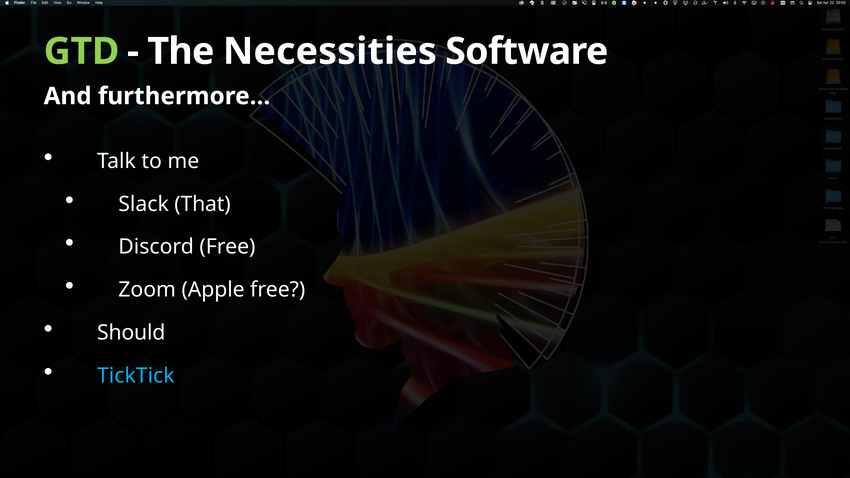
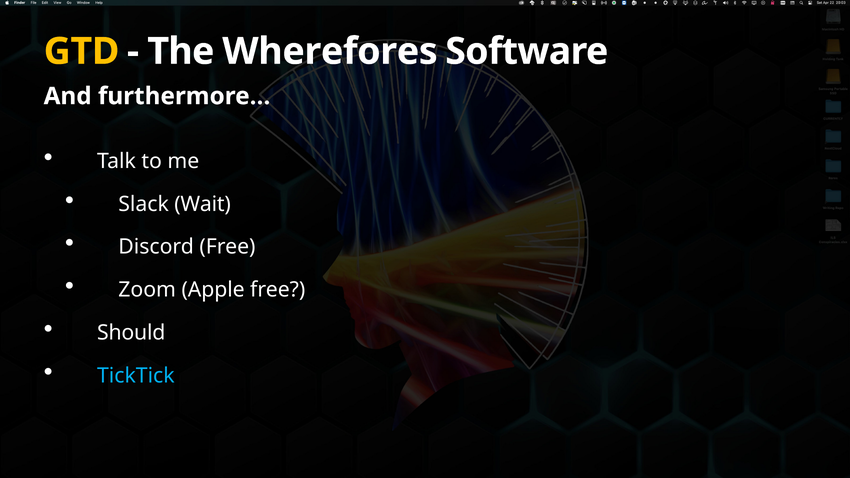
GTD colour: light green -> yellow
Necessities: Necessities -> Wherefores
That: That -> Wait
